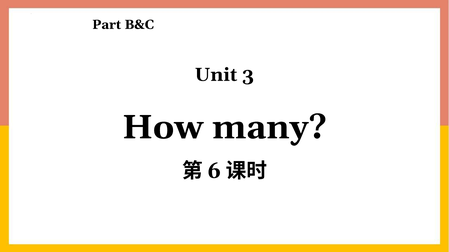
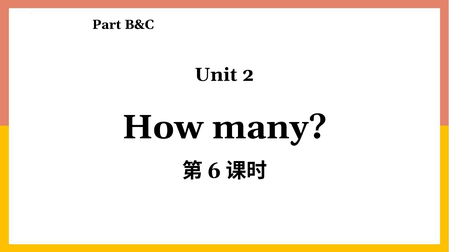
3: 3 -> 2
